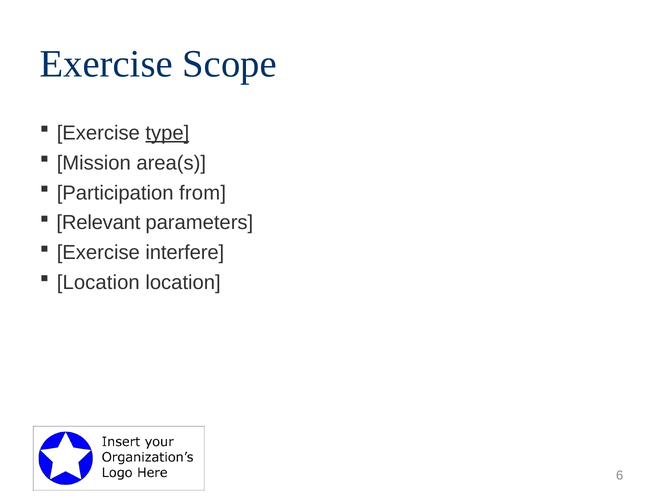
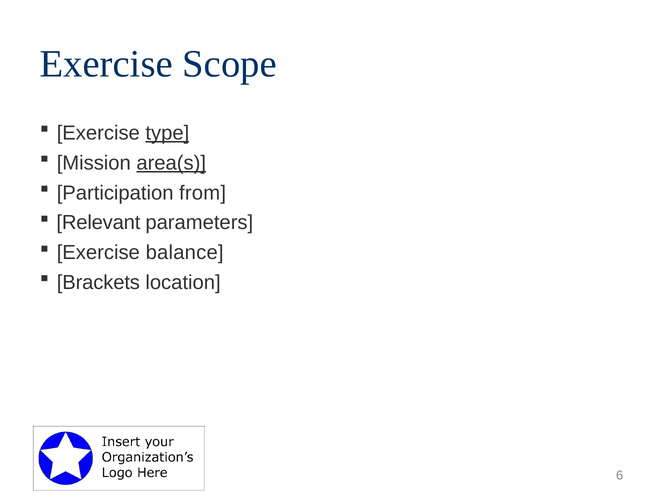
area(s underline: none -> present
interfere: interfere -> balance
Location at (98, 282): Location -> Brackets
